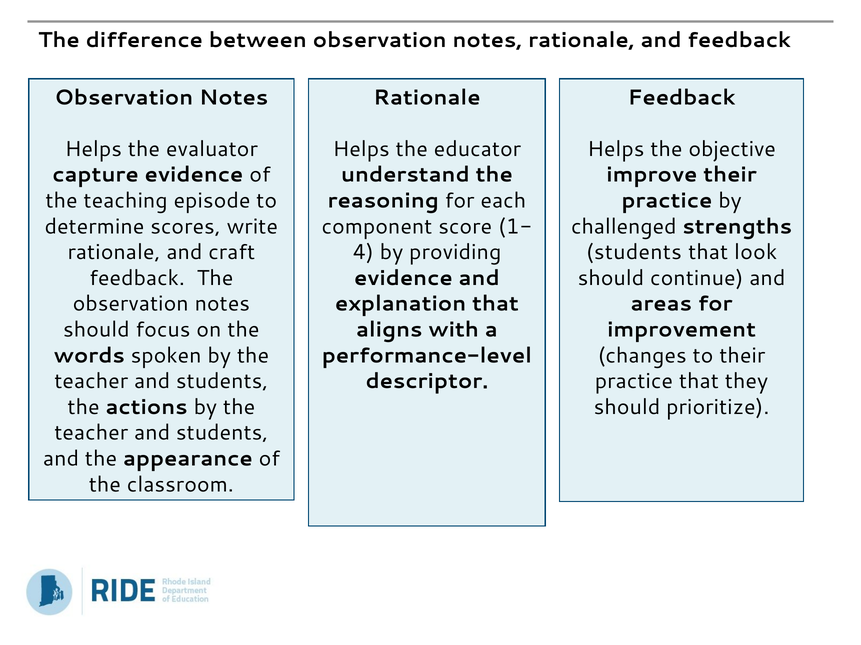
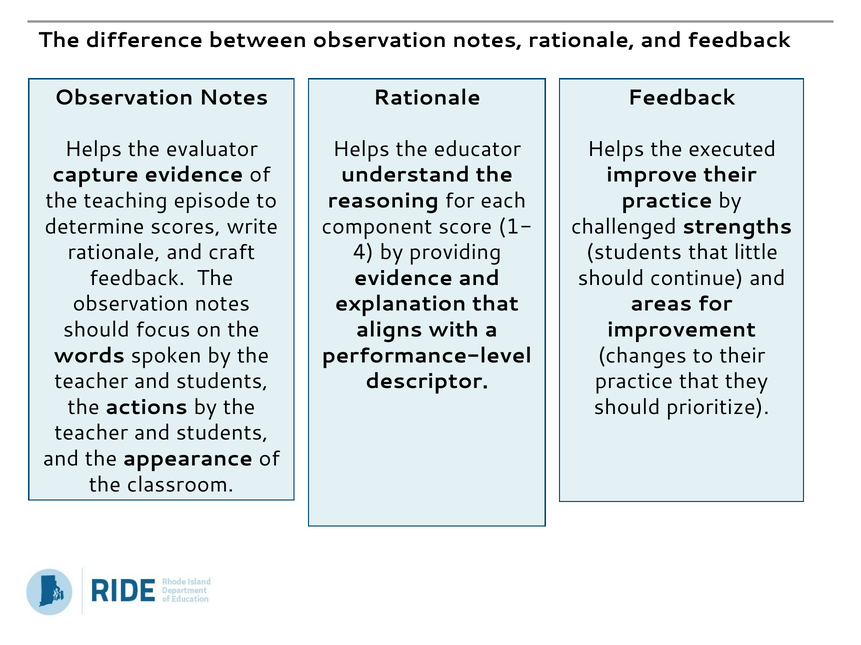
objective: objective -> executed
look: look -> little
